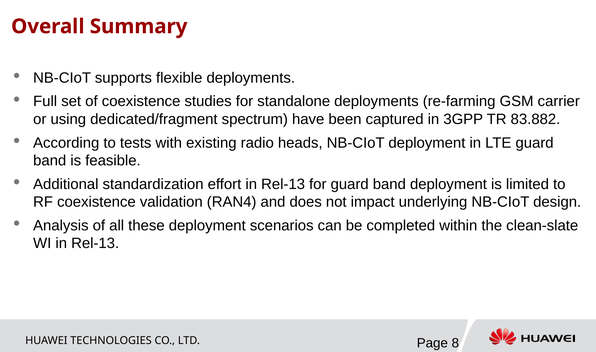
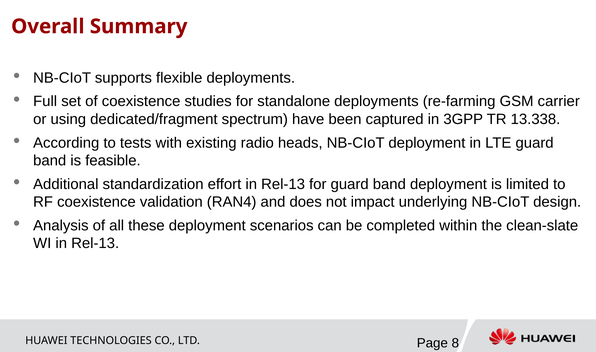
83.882: 83.882 -> 13.338
